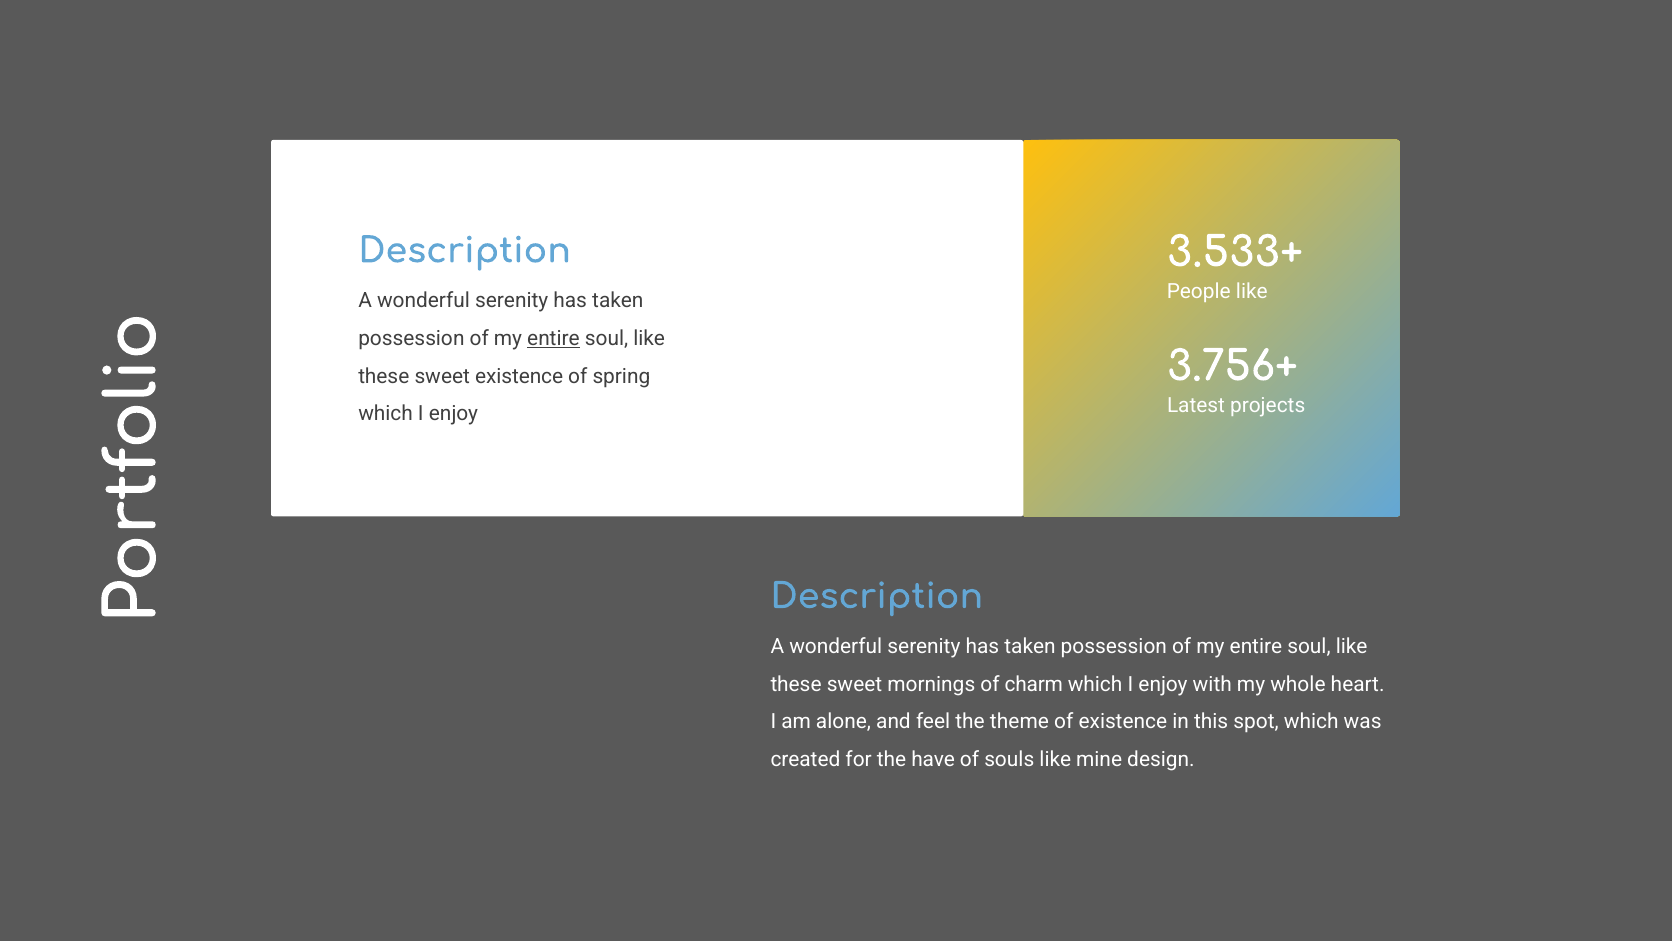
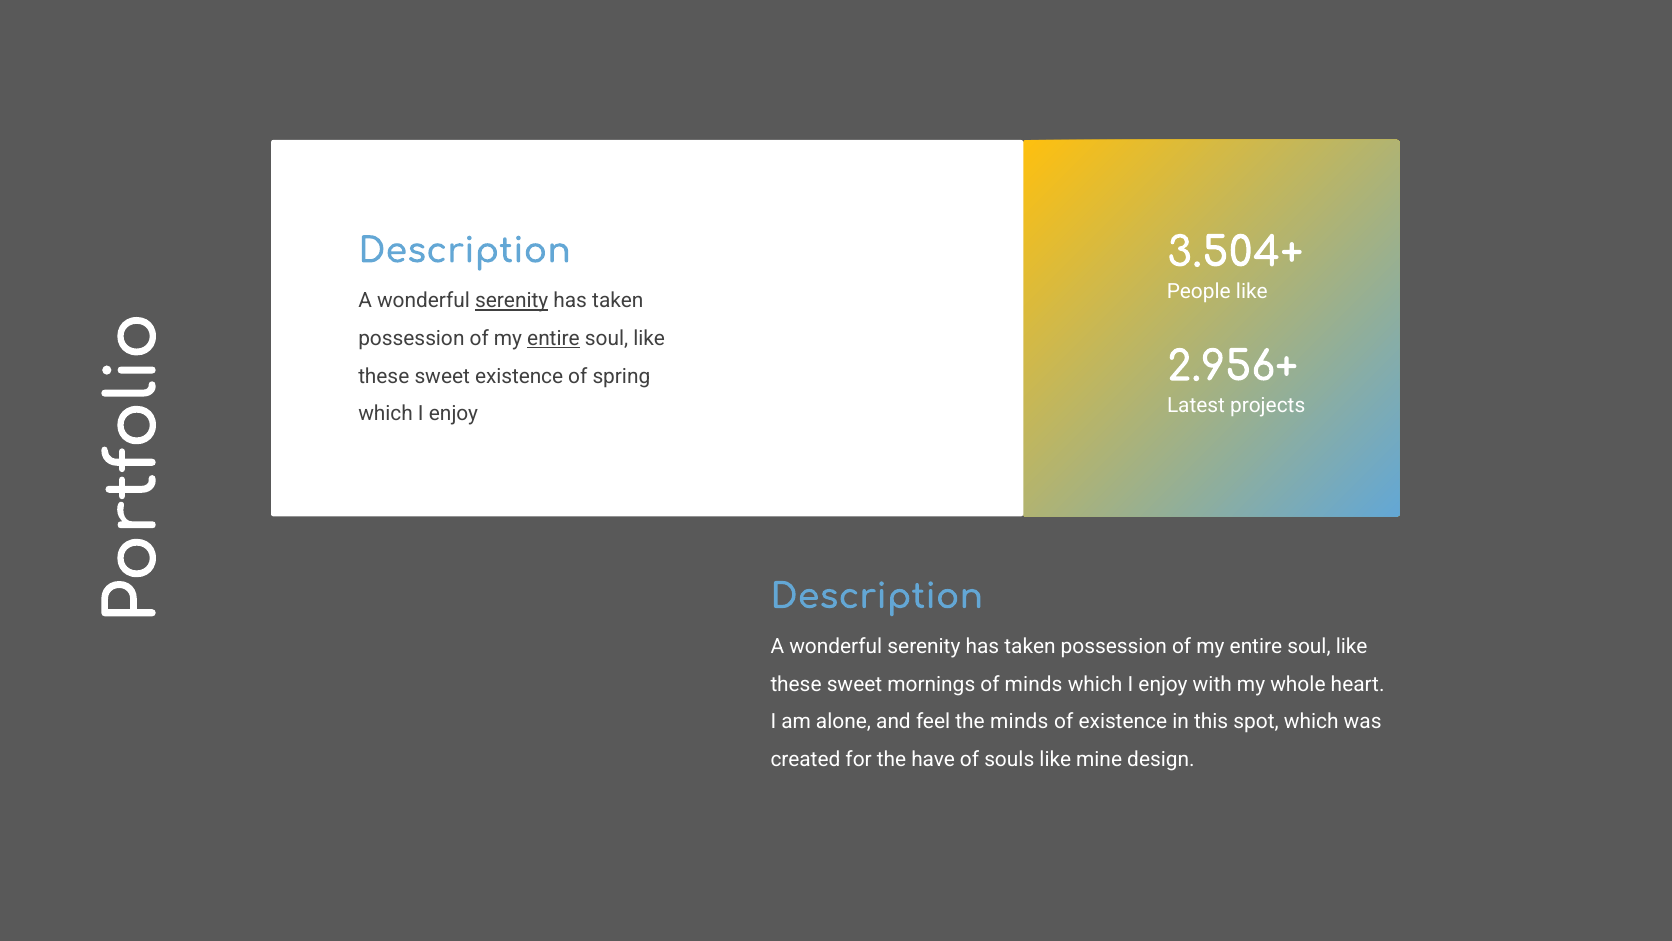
3.533+: 3.533+ -> 3.504+
serenity at (512, 301) underline: none -> present
3.756+: 3.756+ -> 2.956+
of charm: charm -> minds
the theme: theme -> minds
